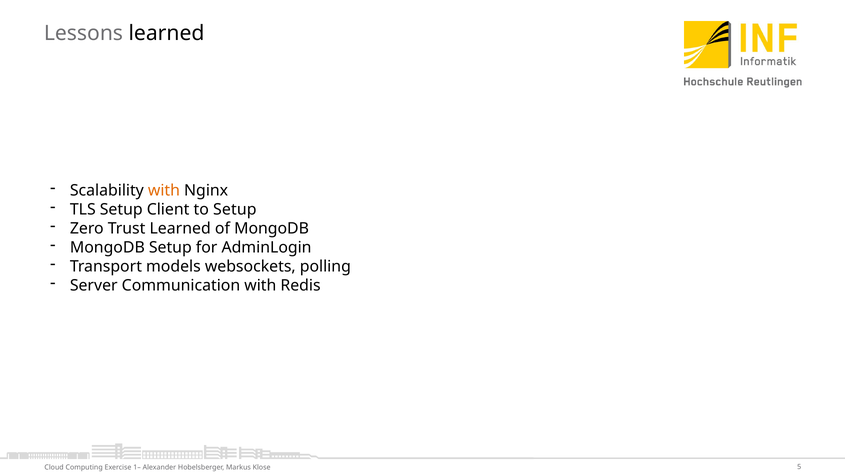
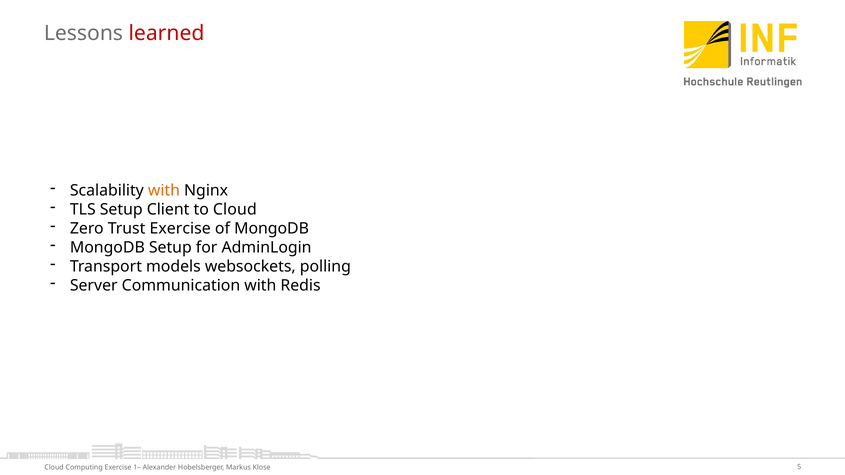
learned at (166, 33) colour: black -> red
to Setup: Setup -> Cloud
Trust Learned: Learned -> Exercise
